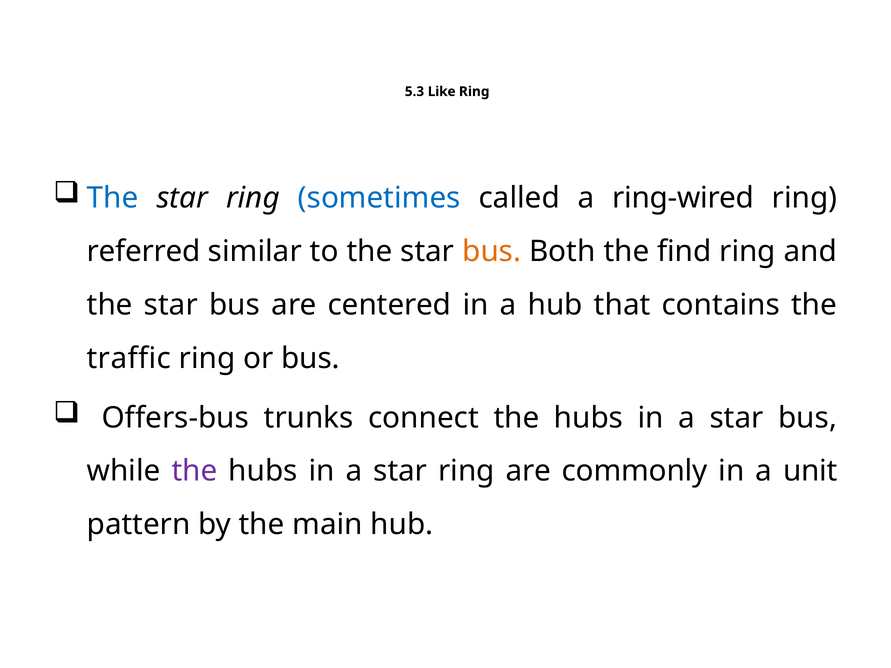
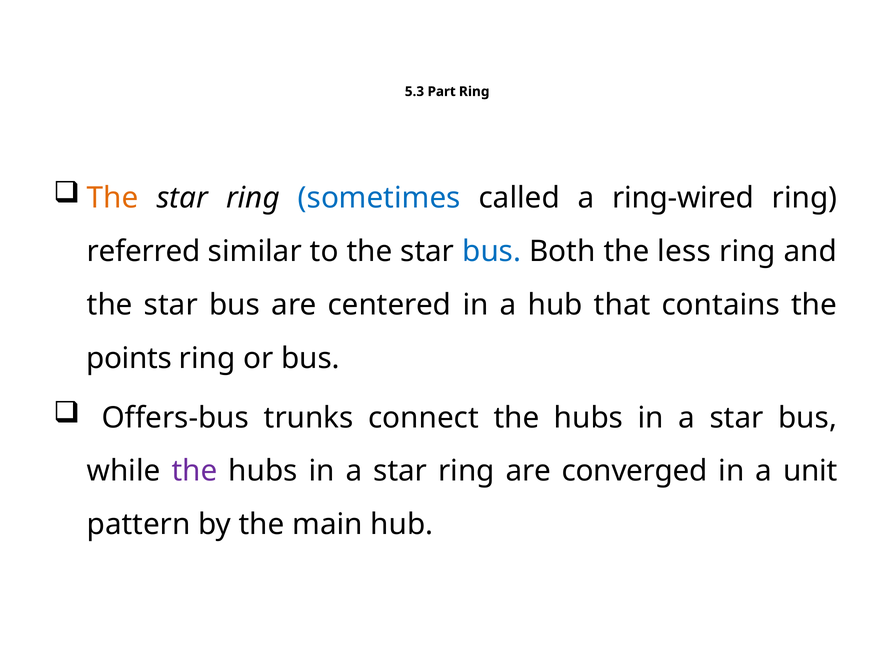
Like: Like -> Part
The at (113, 198) colour: blue -> orange
bus at (492, 252) colour: orange -> blue
find: find -> less
traffic: traffic -> points
commonly: commonly -> converged
